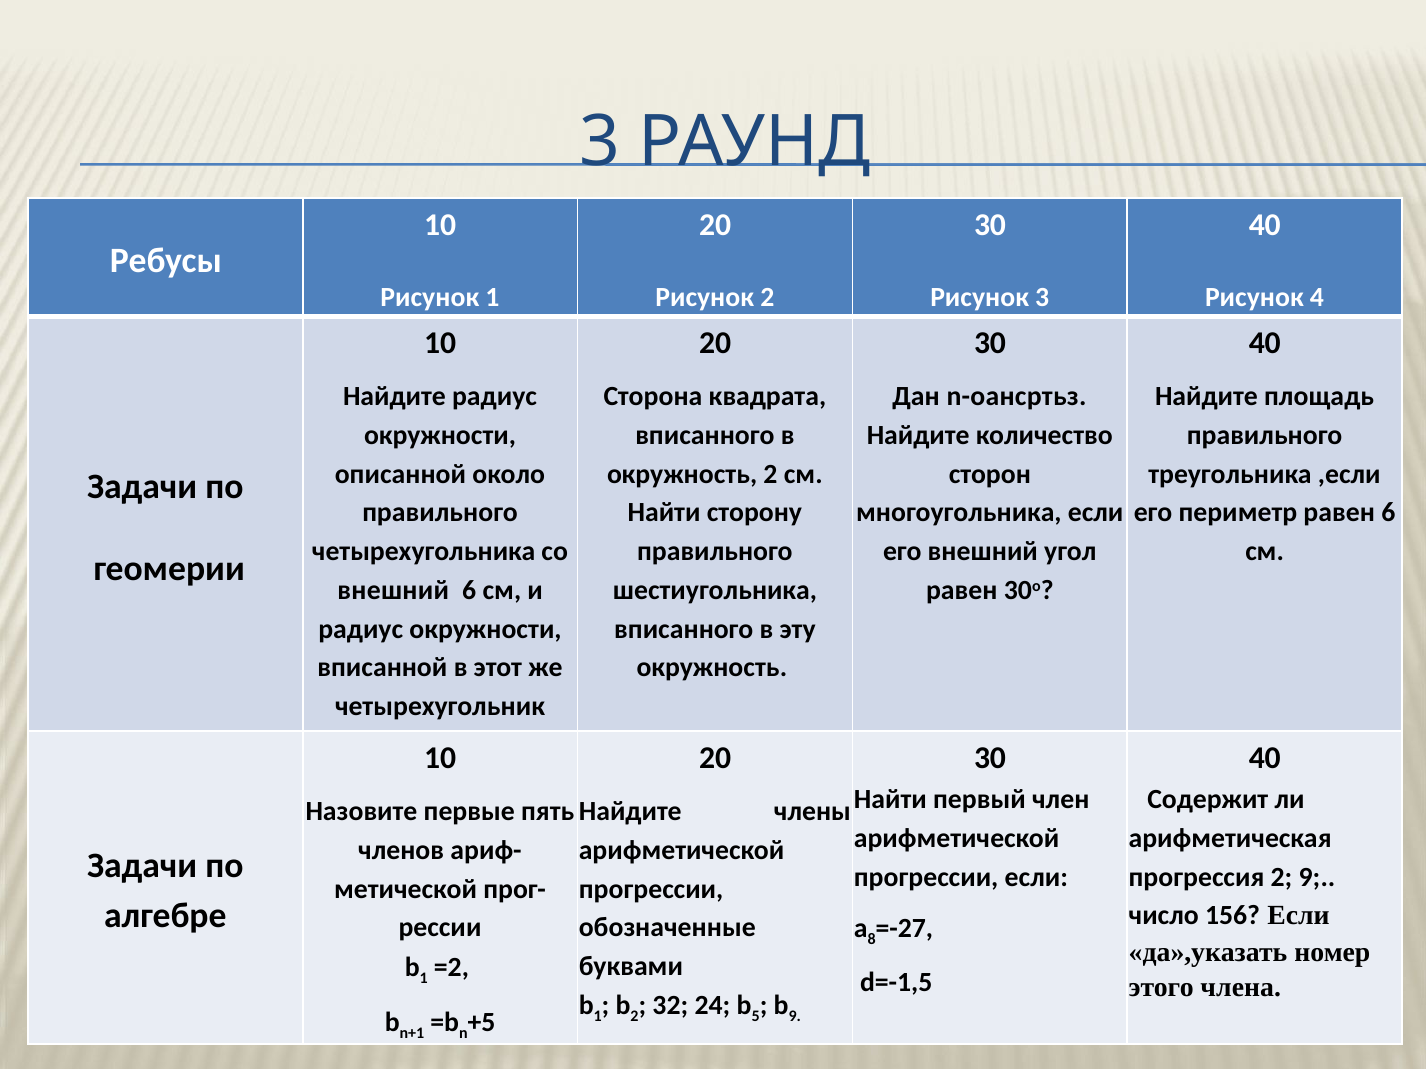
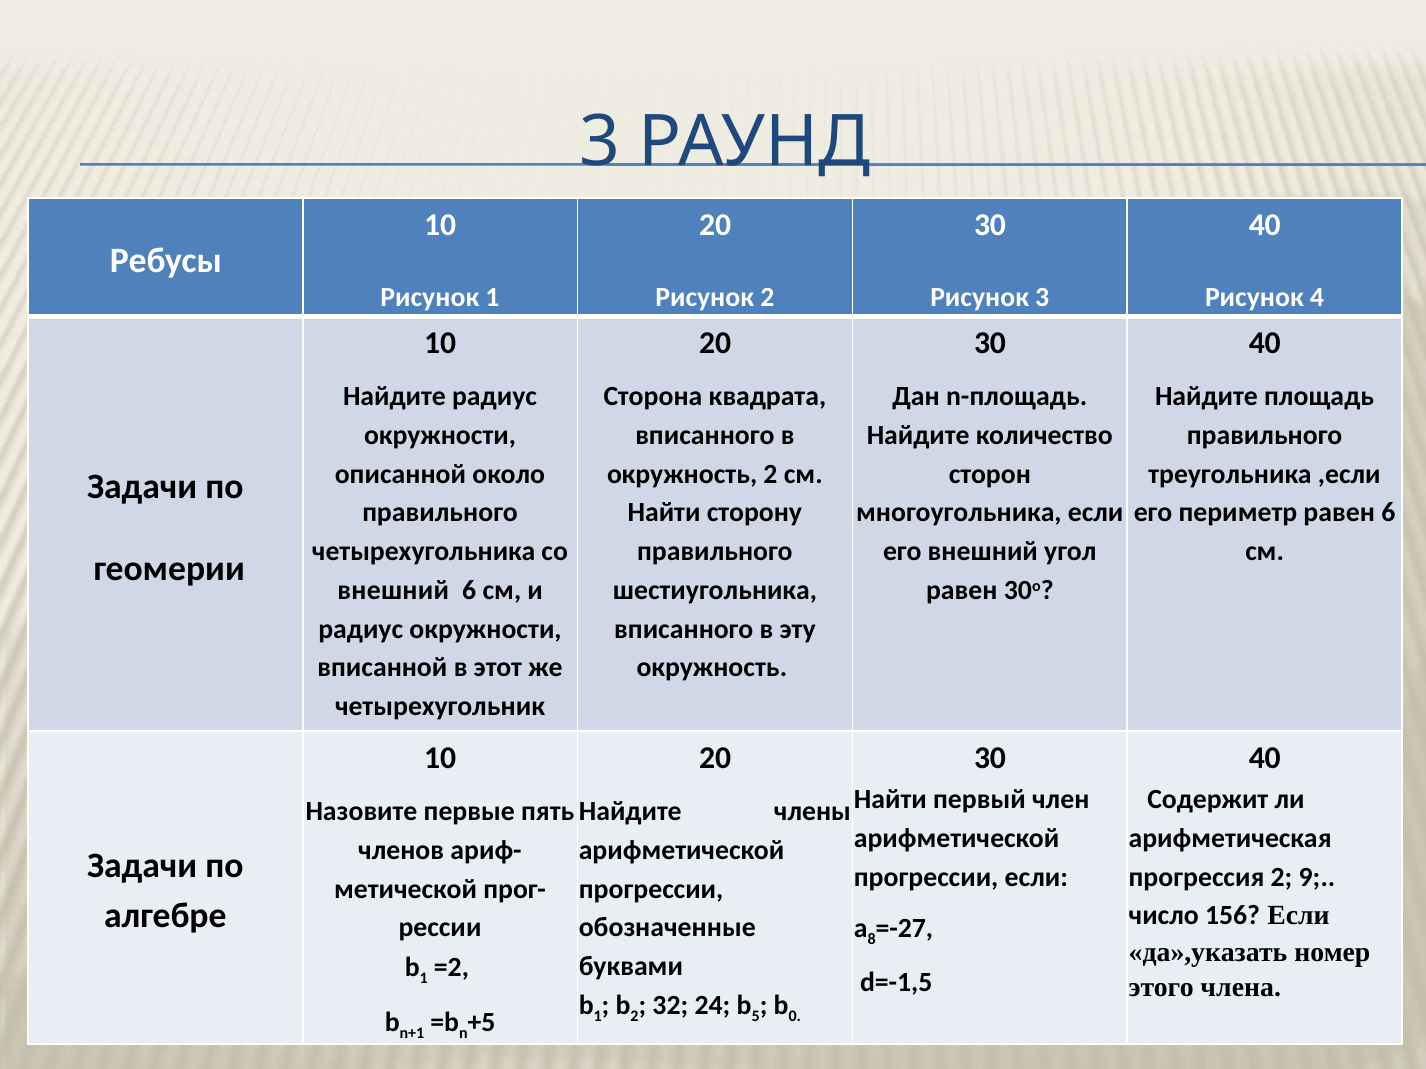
n-оансртьз: n-оансртьз -> n-площадь
9 at (795, 1017): 9 -> 0
